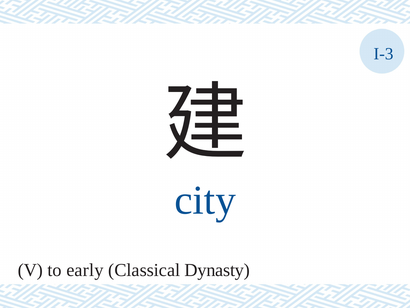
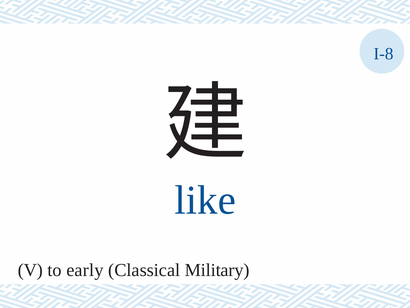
I-3: I-3 -> I-8
city: city -> like
Dynasty: Dynasty -> Military
